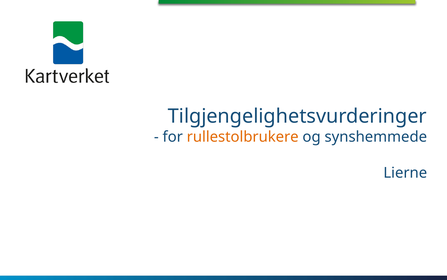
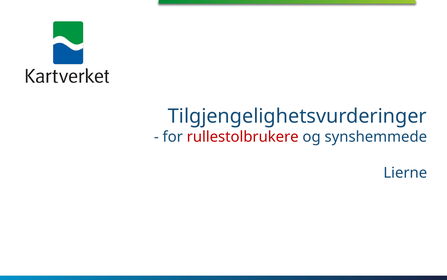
rullestolbrukere colour: orange -> red
